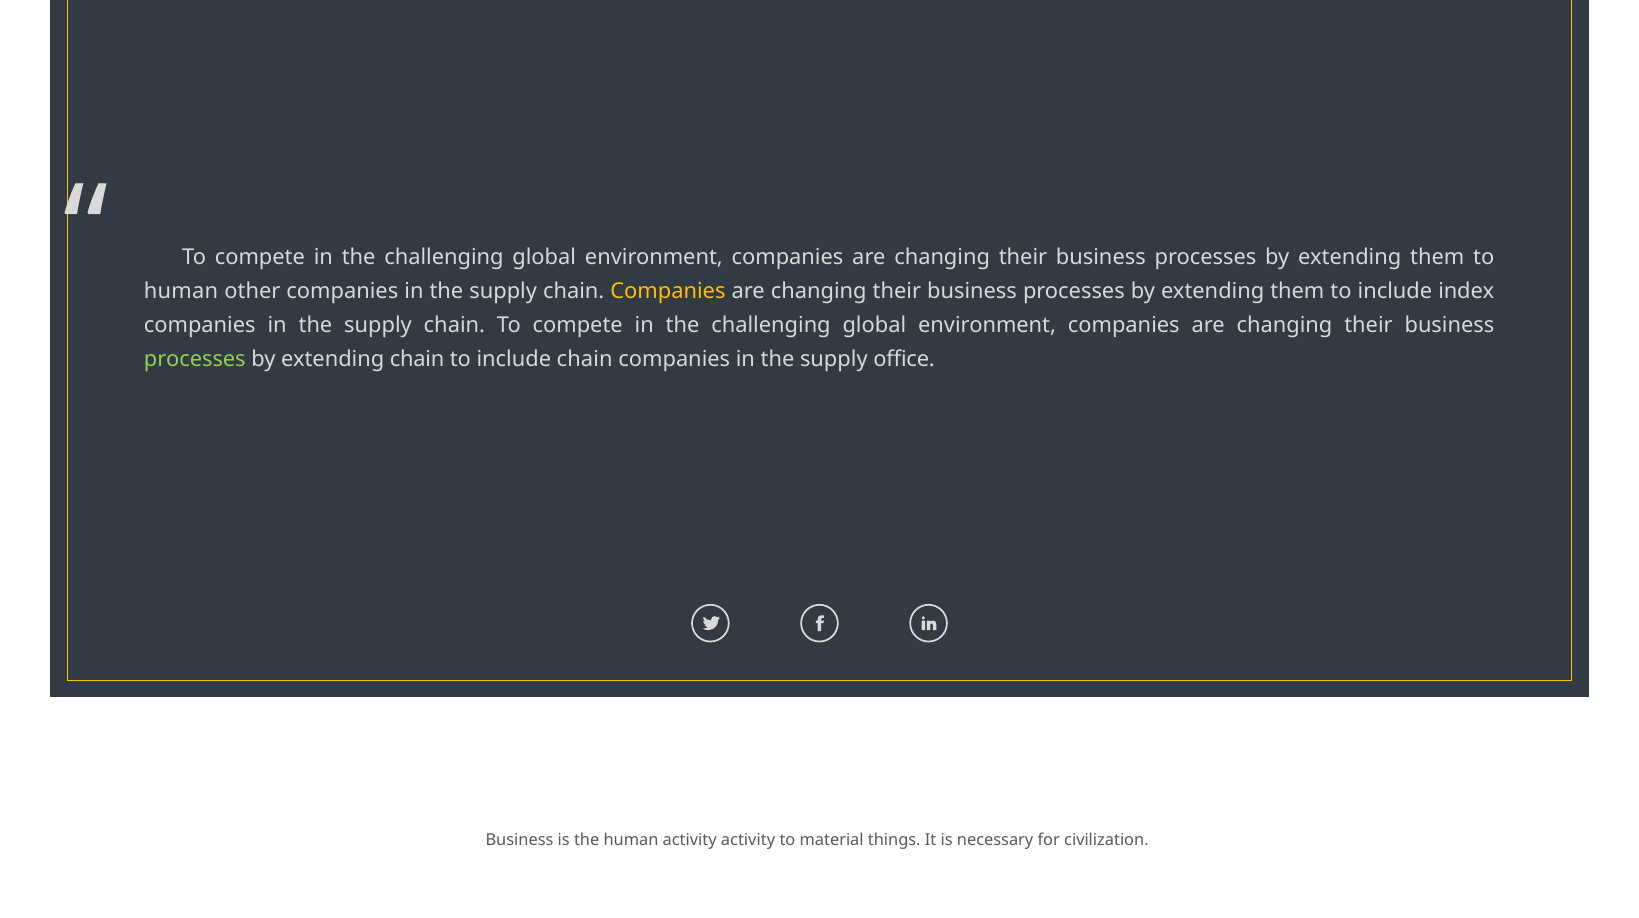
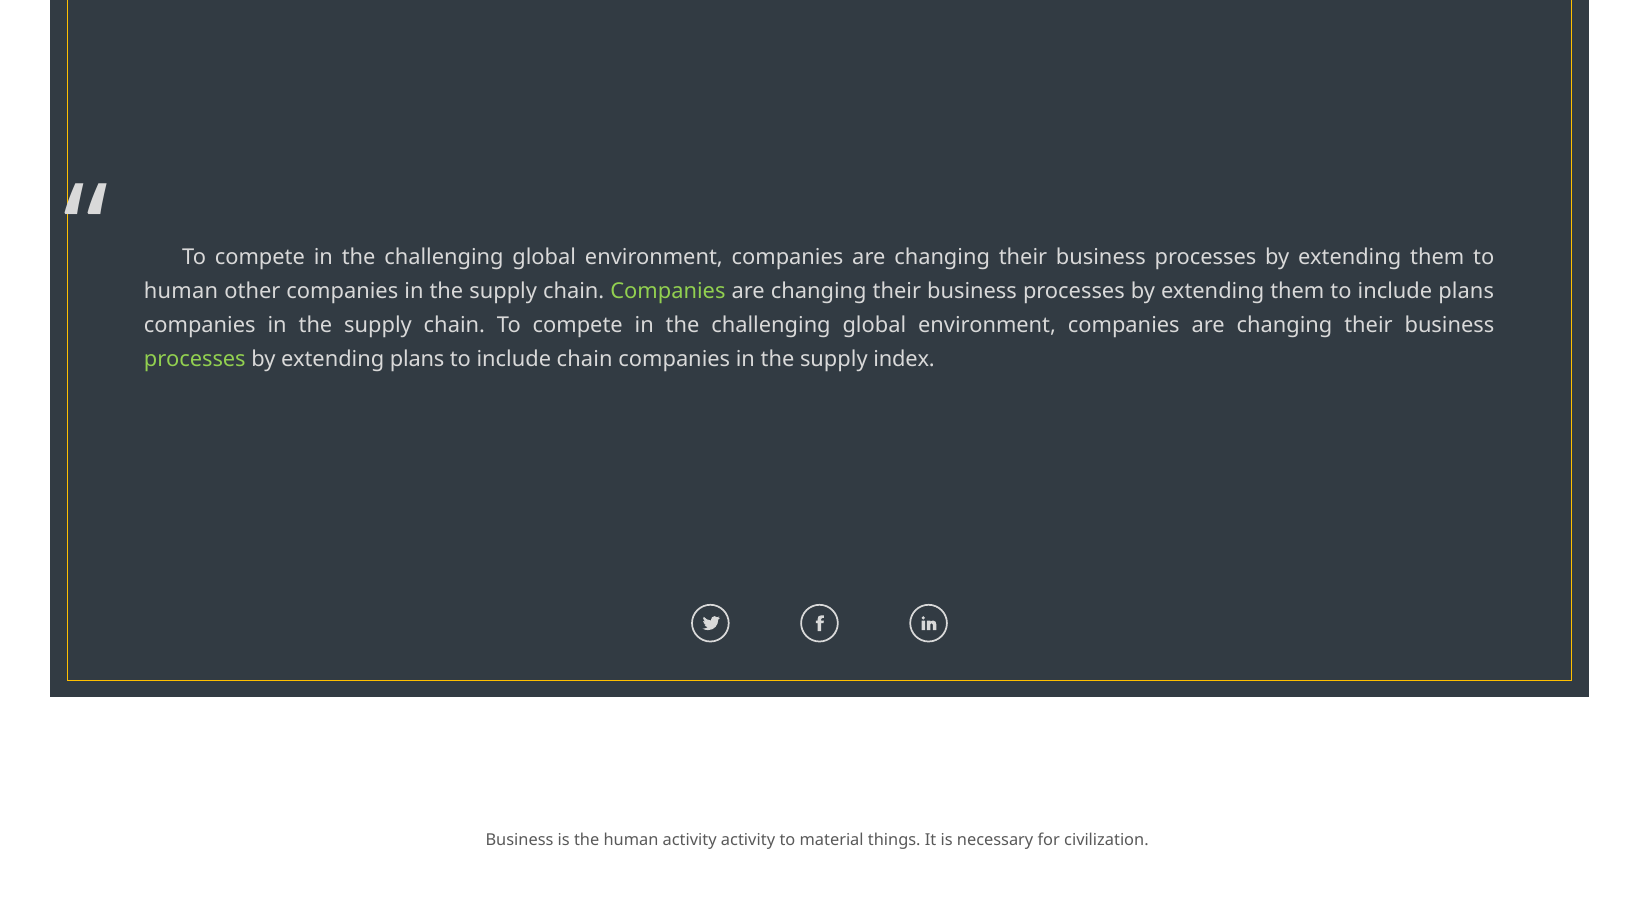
Companies at (668, 291) colour: yellow -> light green
include index: index -> plans
extending chain: chain -> plans
office: office -> index
